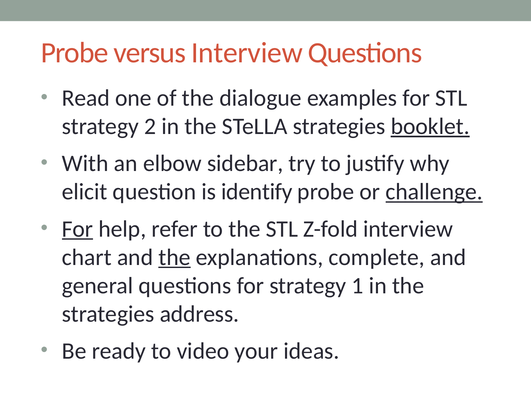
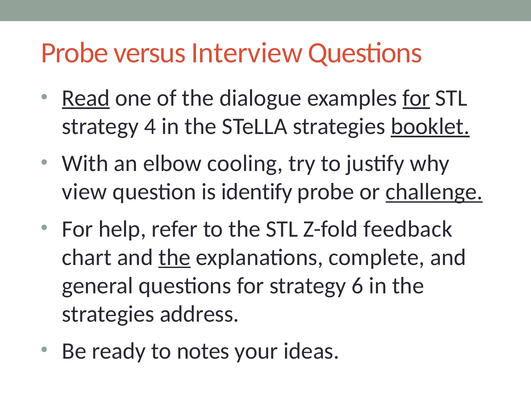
Read underline: none -> present
for at (416, 98) underline: none -> present
2: 2 -> 4
sidebar: sidebar -> cooling
elicit: elicit -> view
For at (78, 229) underline: present -> none
Z-fold interview: interview -> feedback
1: 1 -> 6
video: video -> notes
